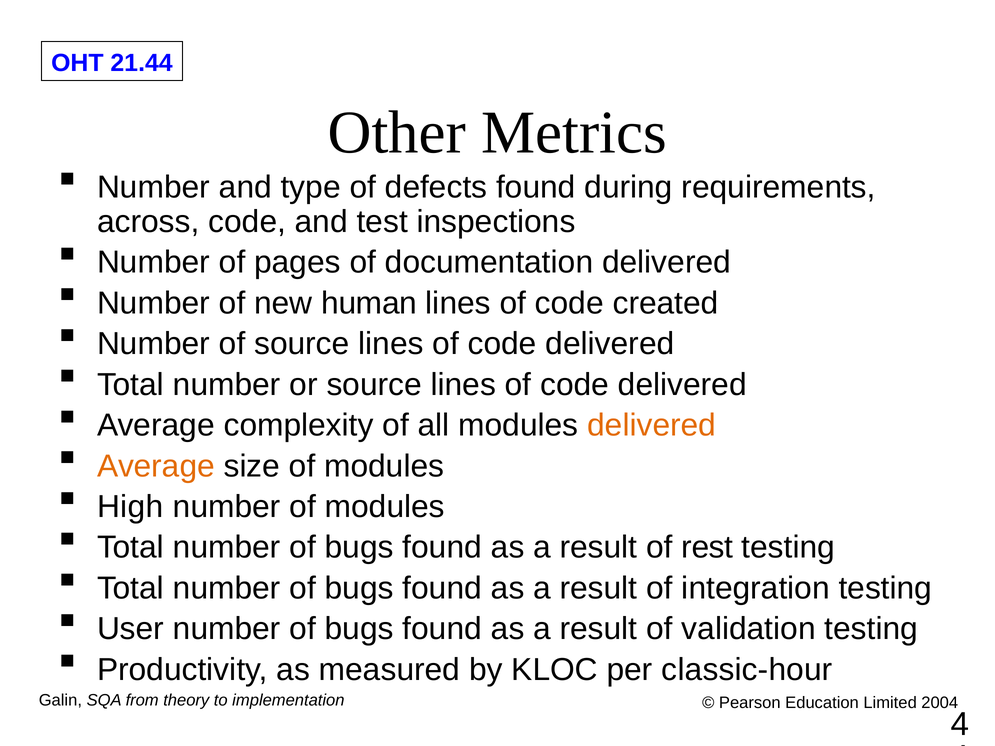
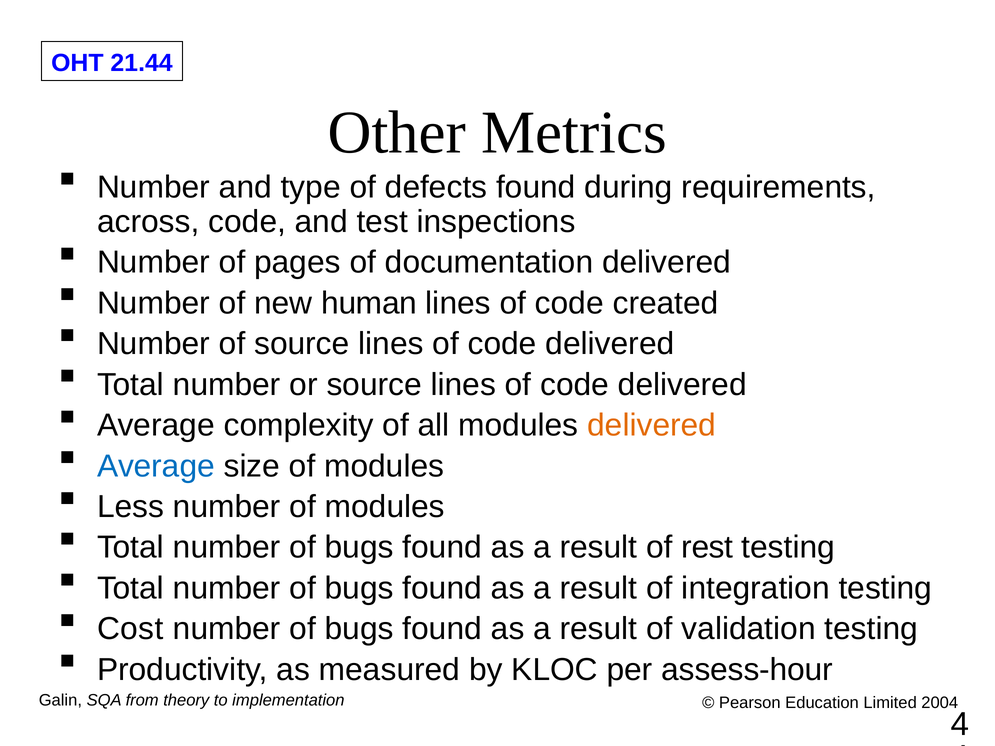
Average at (156, 466) colour: orange -> blue
High: High -> Less
User: User -> Cost
classic-hour: classic-hour -> assess-hour
